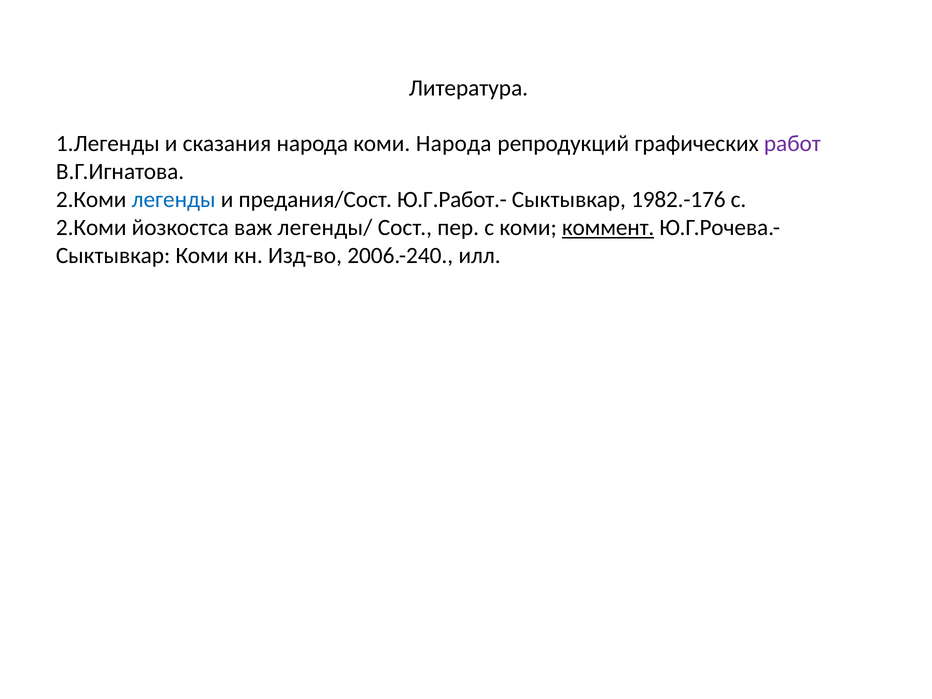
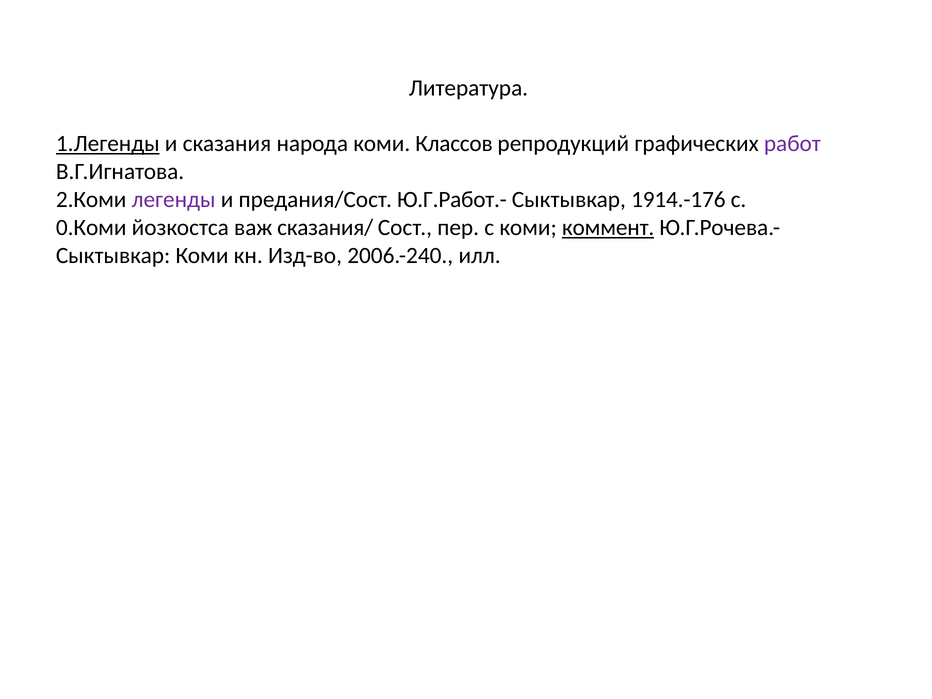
1.Легенды underline: none -> present
коми Народа: Народа -> Классов
легенды colour: blue -> purple
1982.-176: 1982.-176 -> 1914.-176
2.Коми at (91, 228): 2.Коми -> 0.Коми
легенды/: легенды/ -> сказания/
